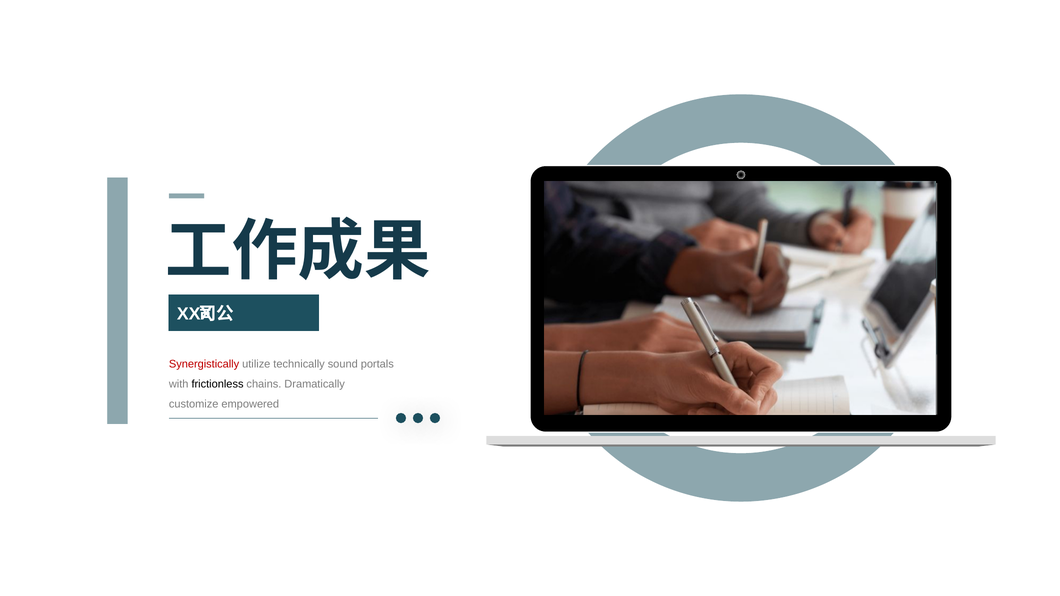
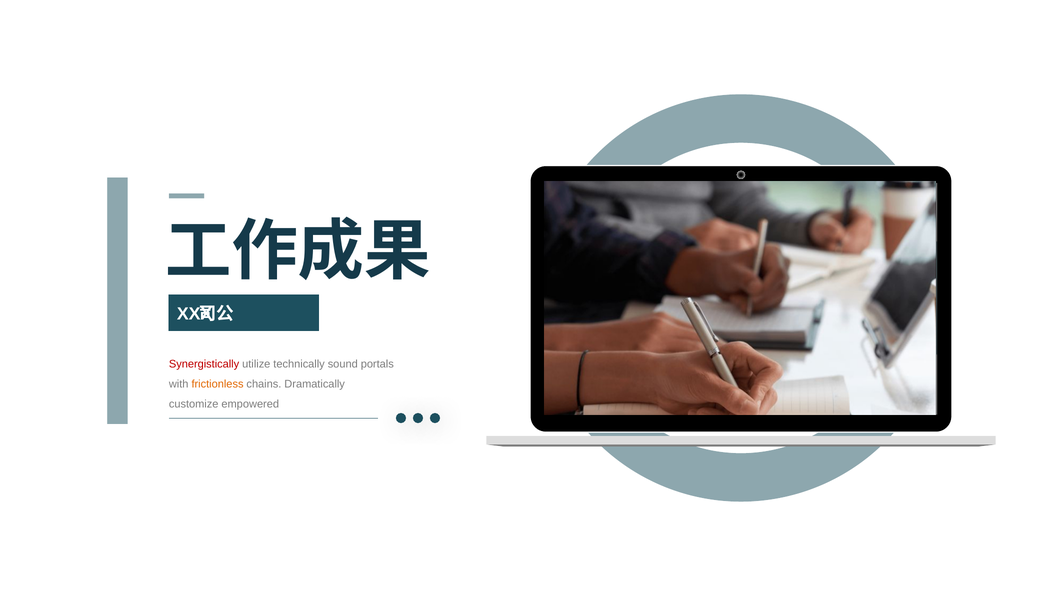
frictionless colour: black -> orange
